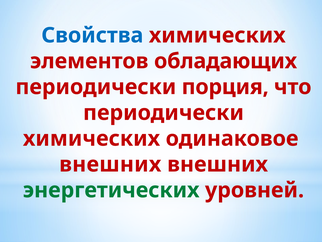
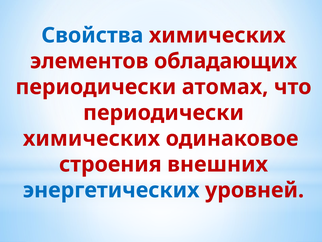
порция: порция -> атомах
внешних at (110, 164): внешних -> строения
энергетических colour: green -> blue
